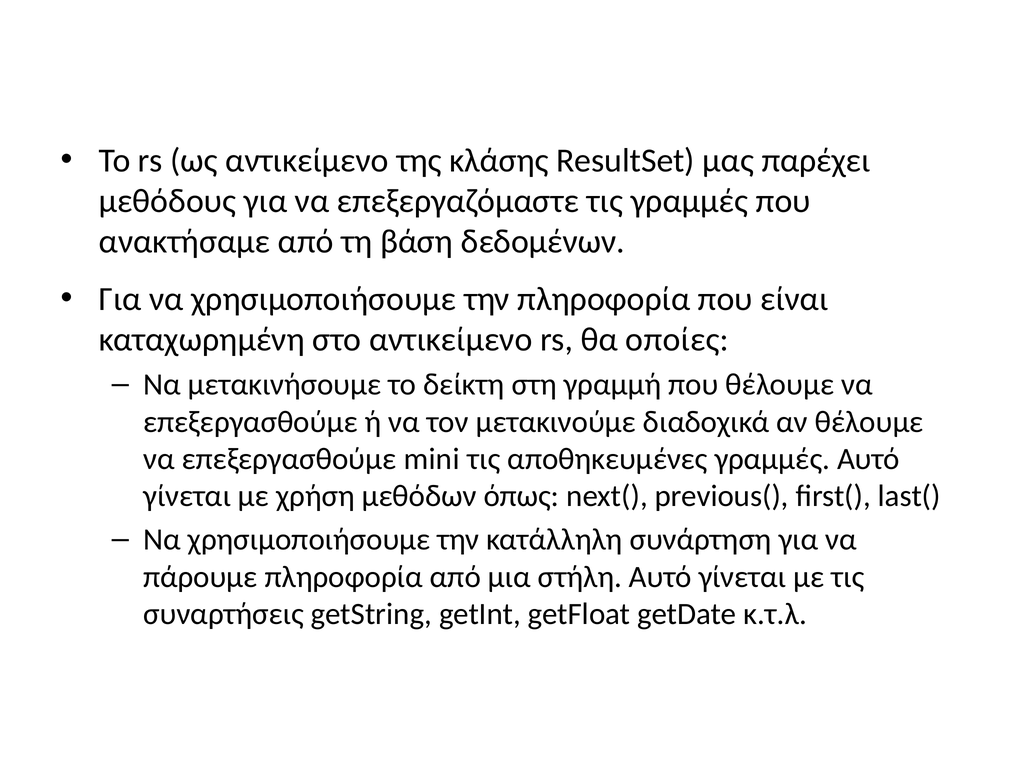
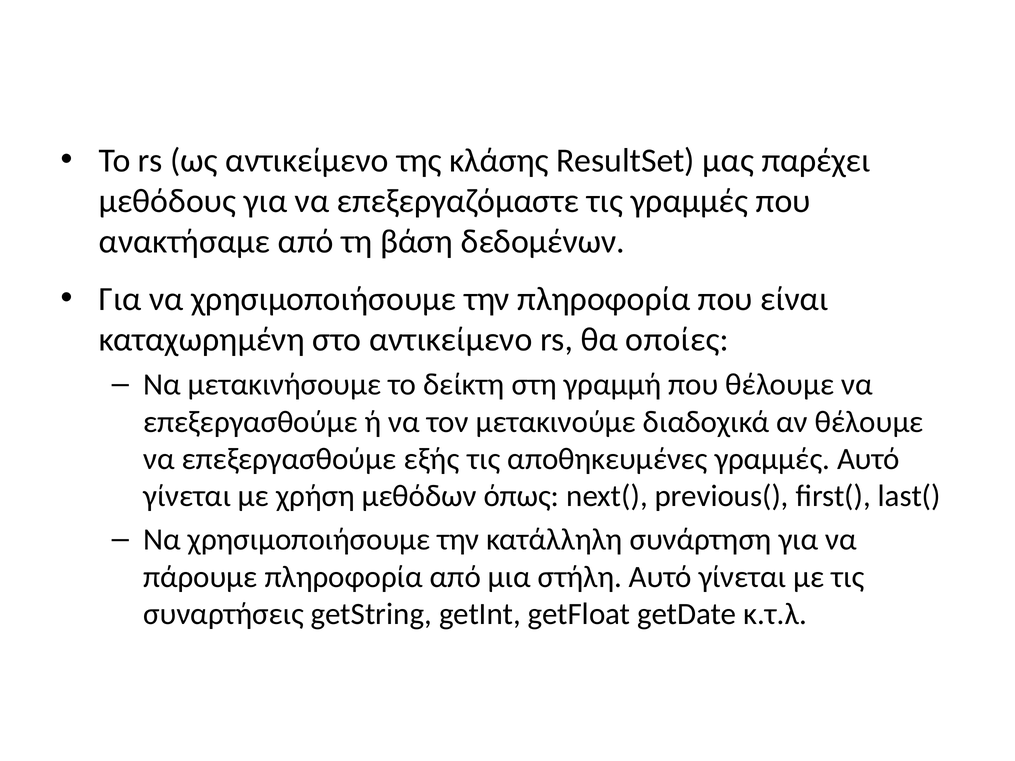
mini: mini -> εξής
